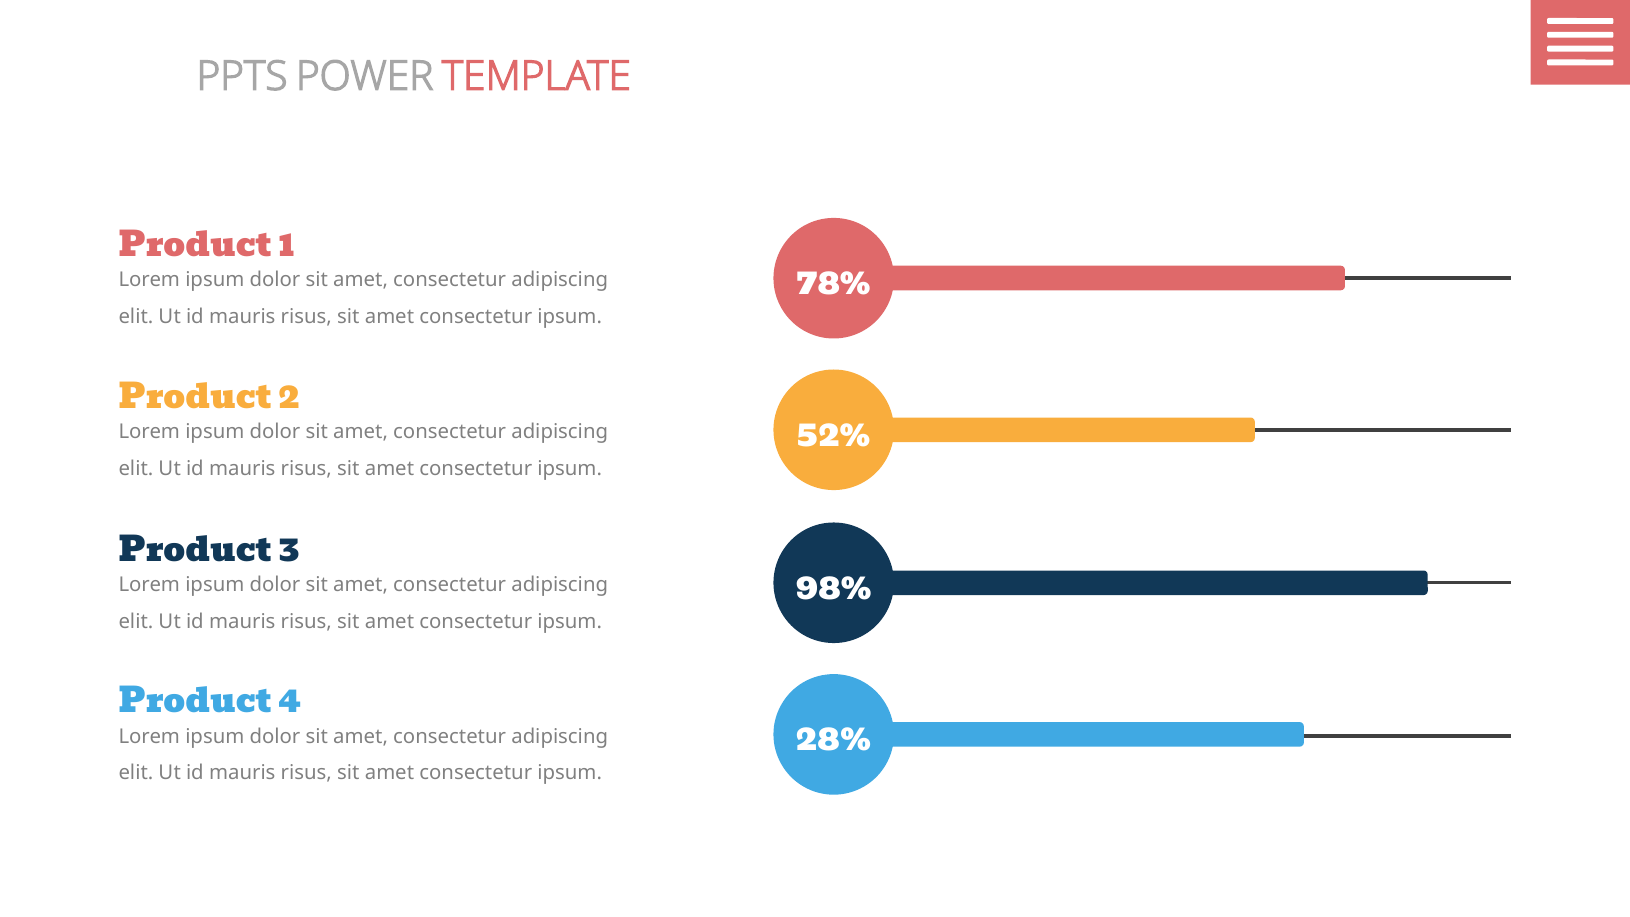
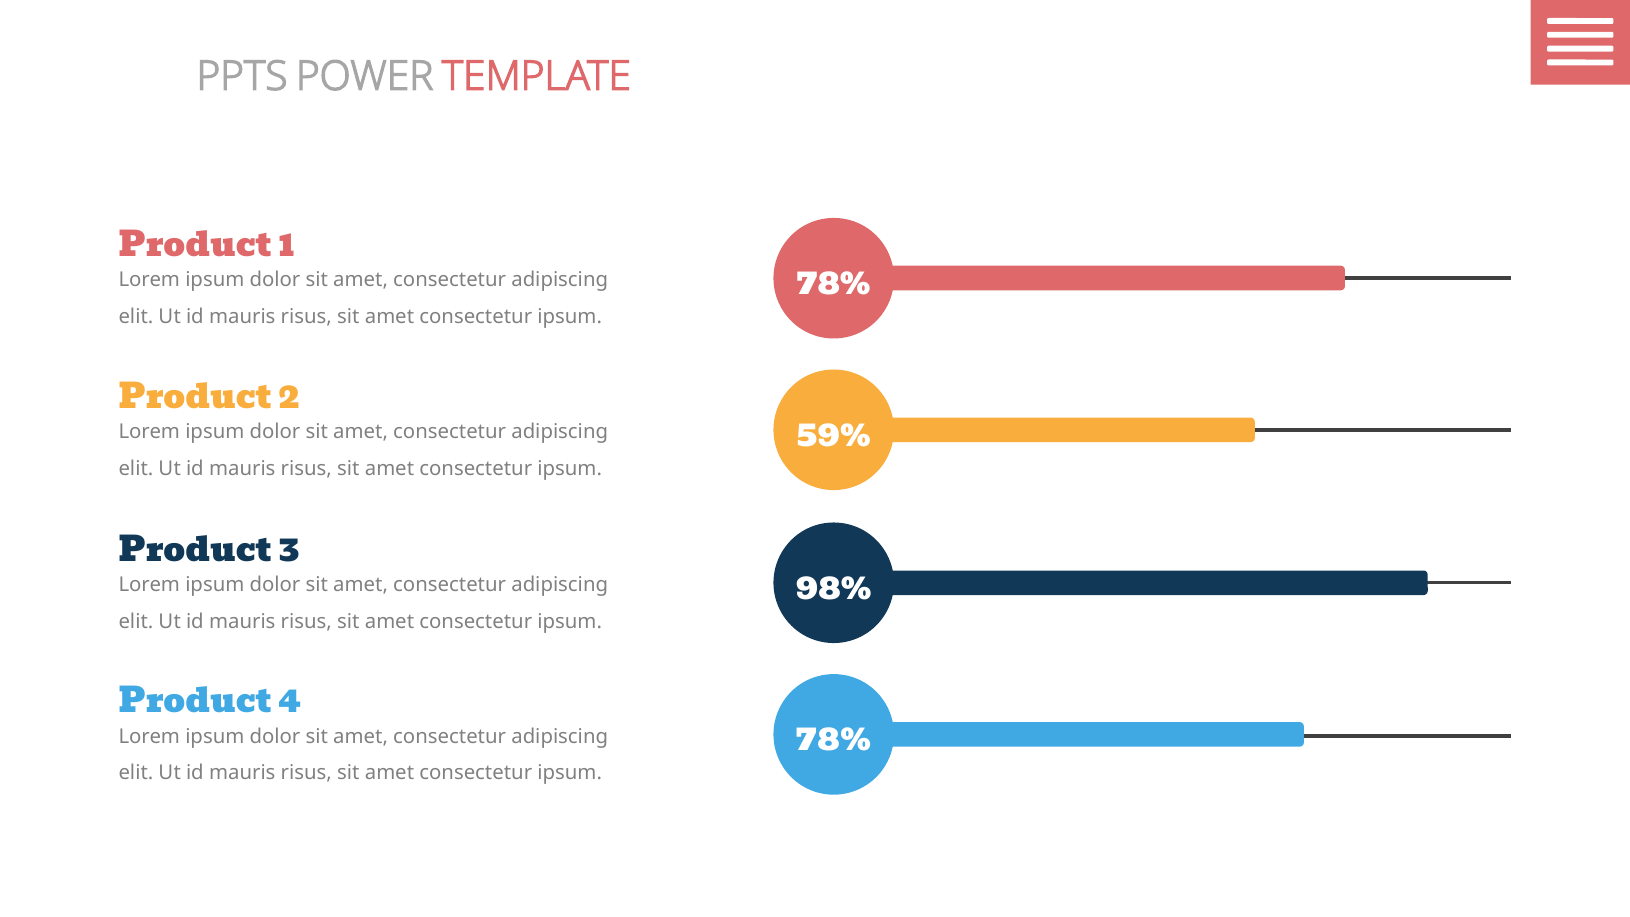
52%: 52% -> 59%
28% at (833, 739): 28% -> 78%
